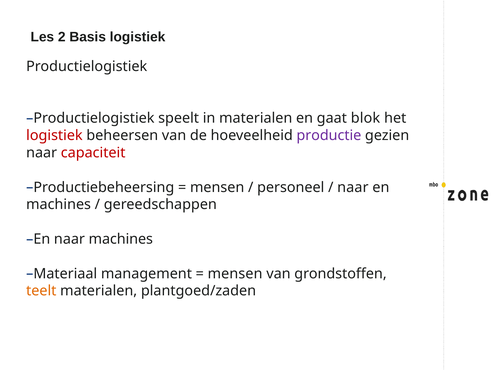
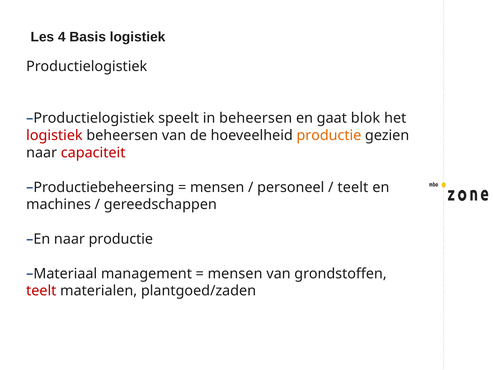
2: 2 -> 4
in materialen: materialen -> beheersen
productie at (329, 135) colour: purple -> orange
naar at (353, 187): naar -> teelt
naar machines: machines -> productie
teelt at (41, 291) colour: orange -> red
